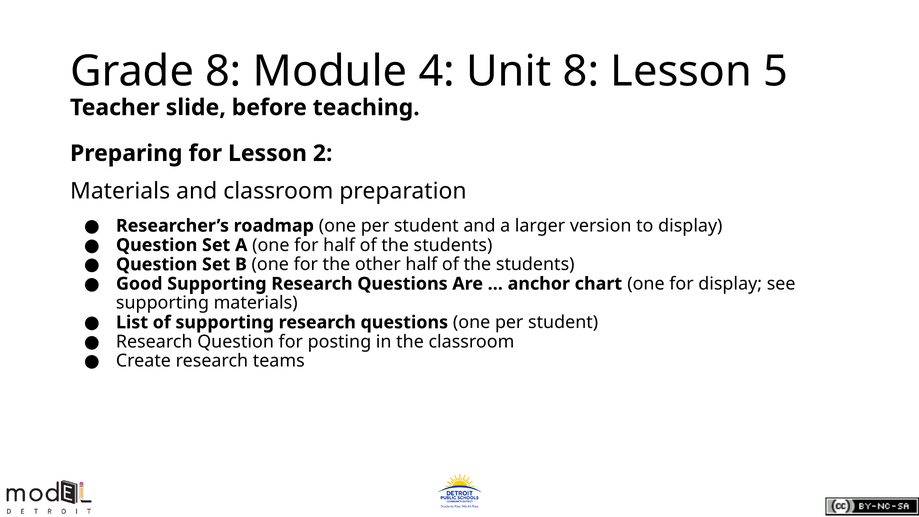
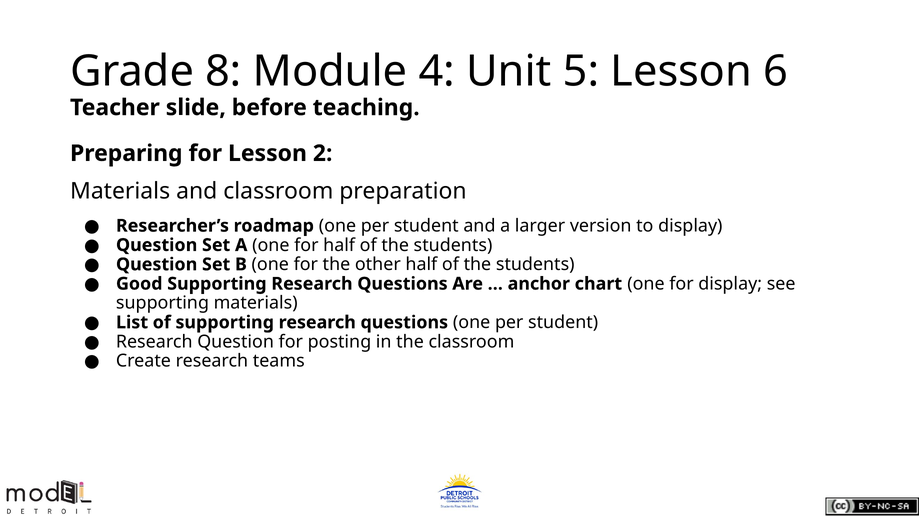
Unit 8: 8 -> 5
5: 5 -> 6
